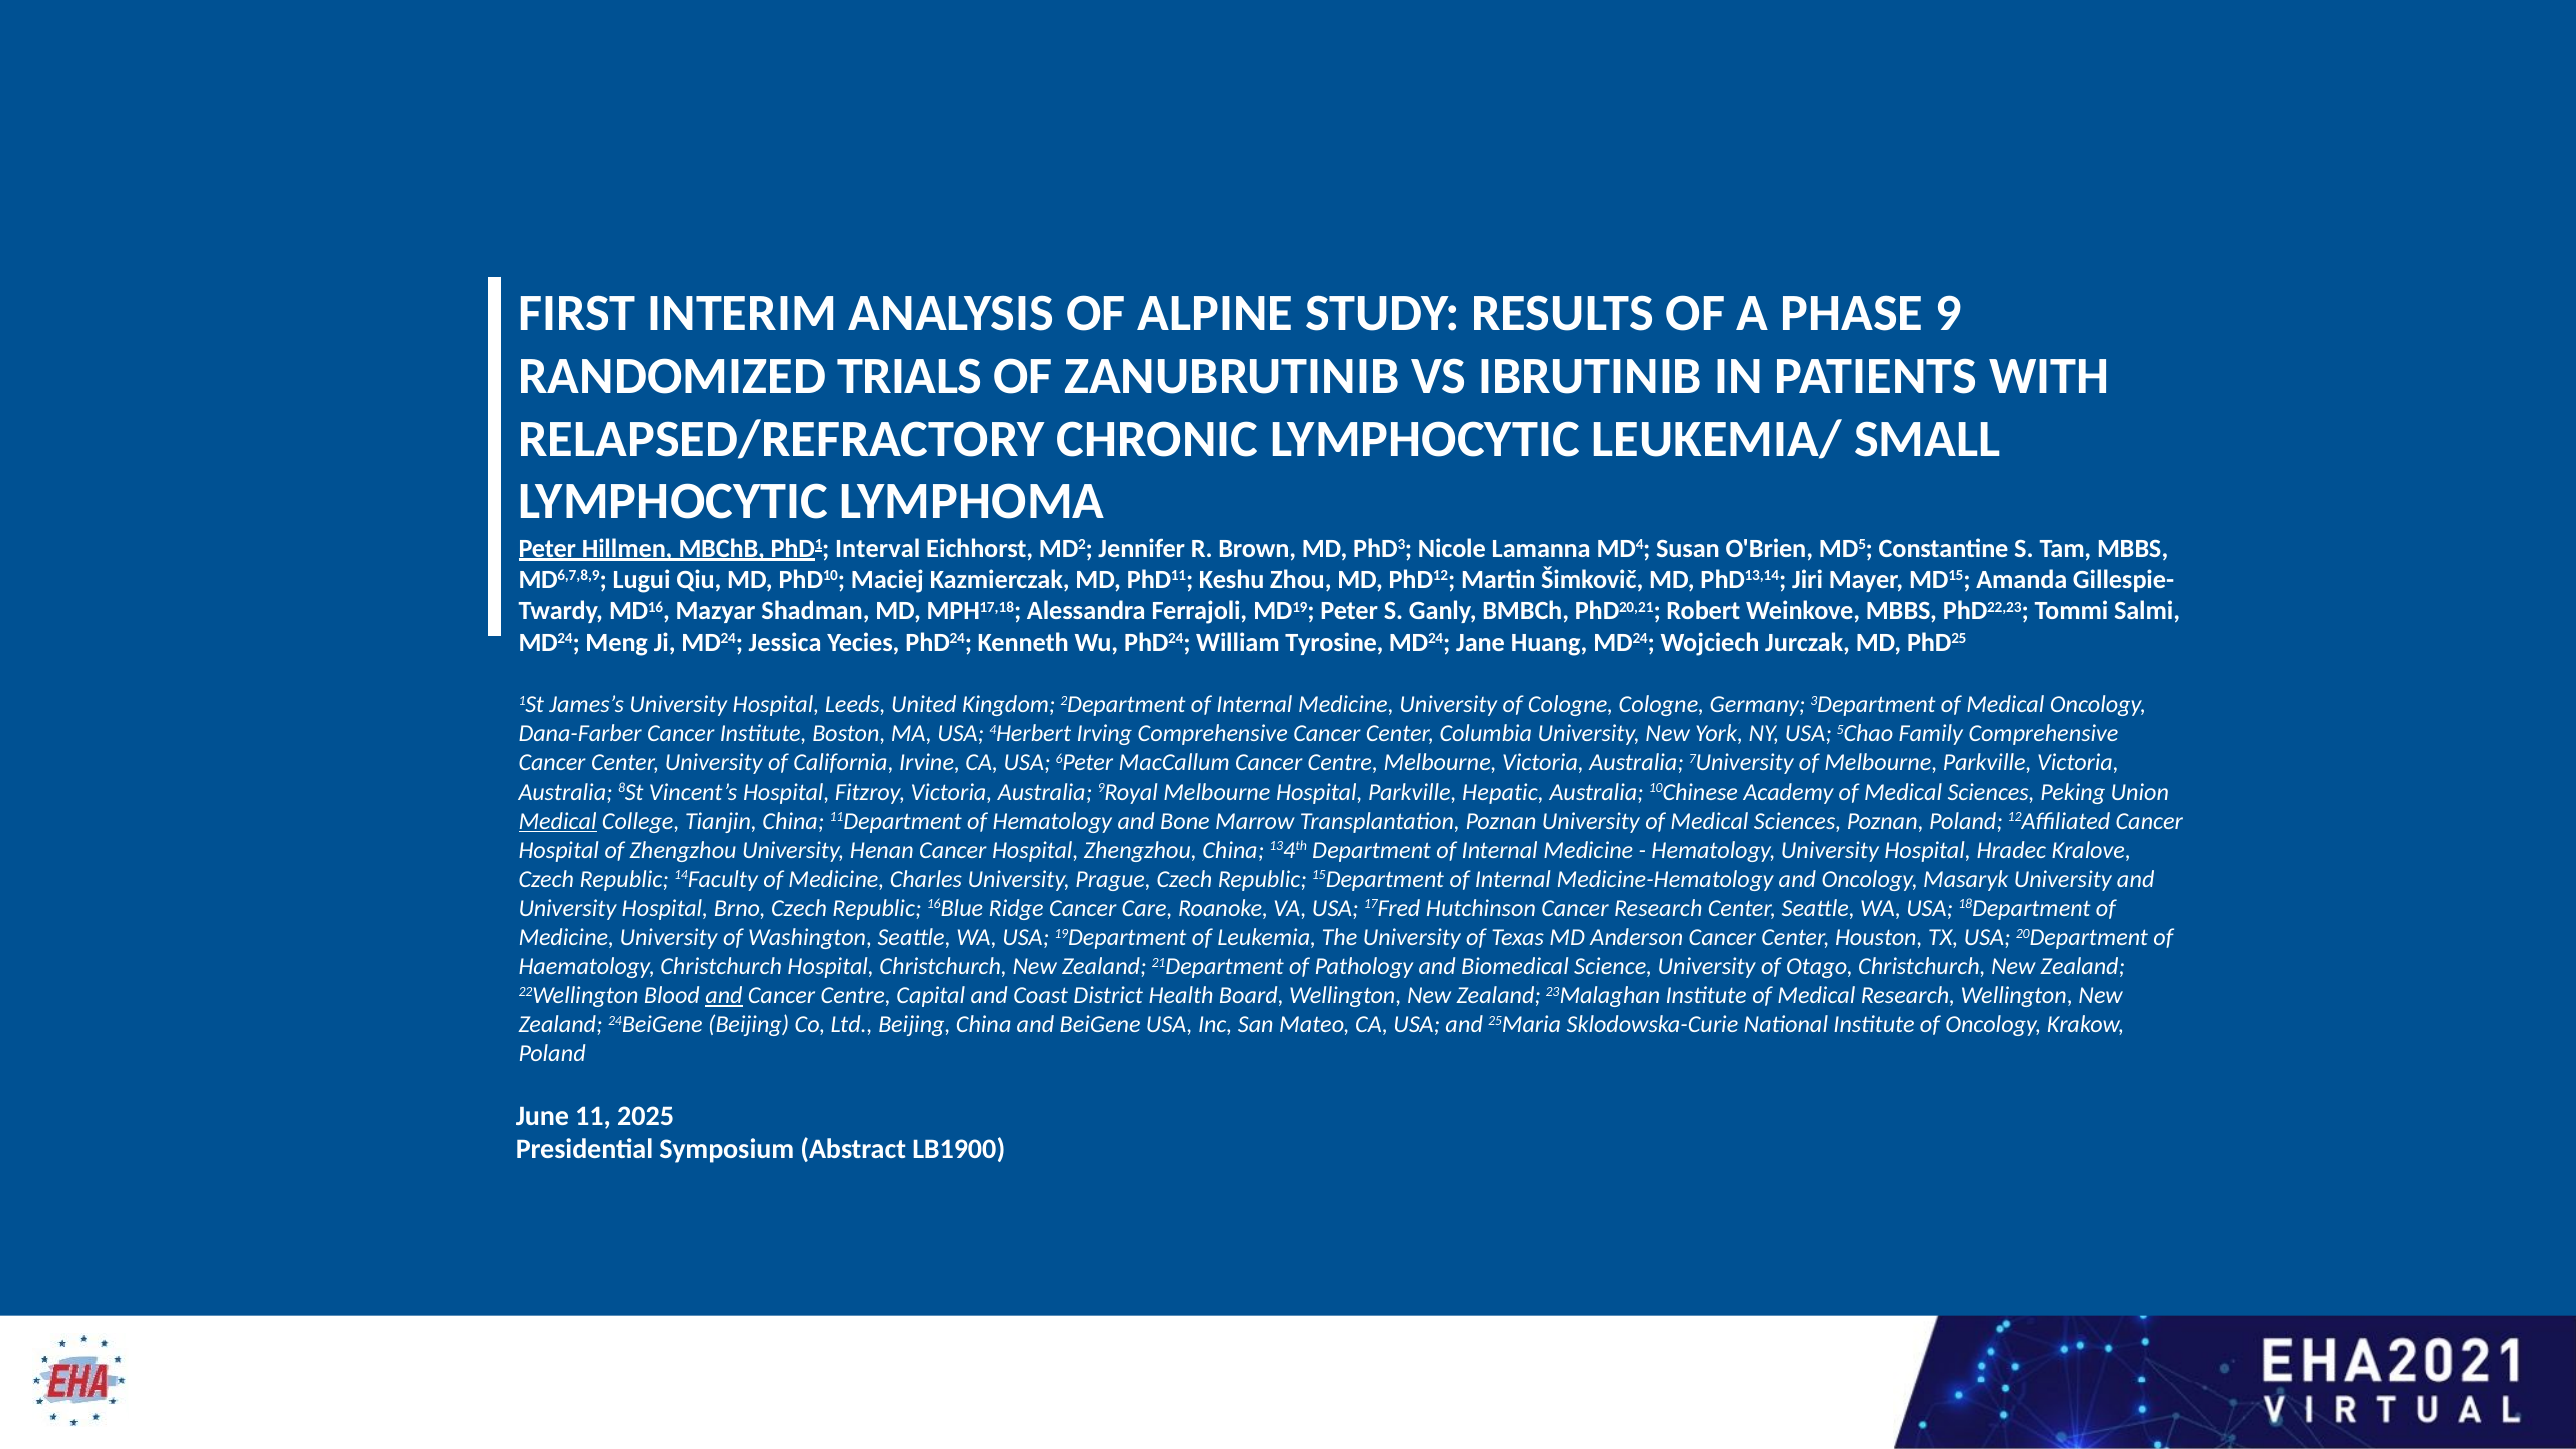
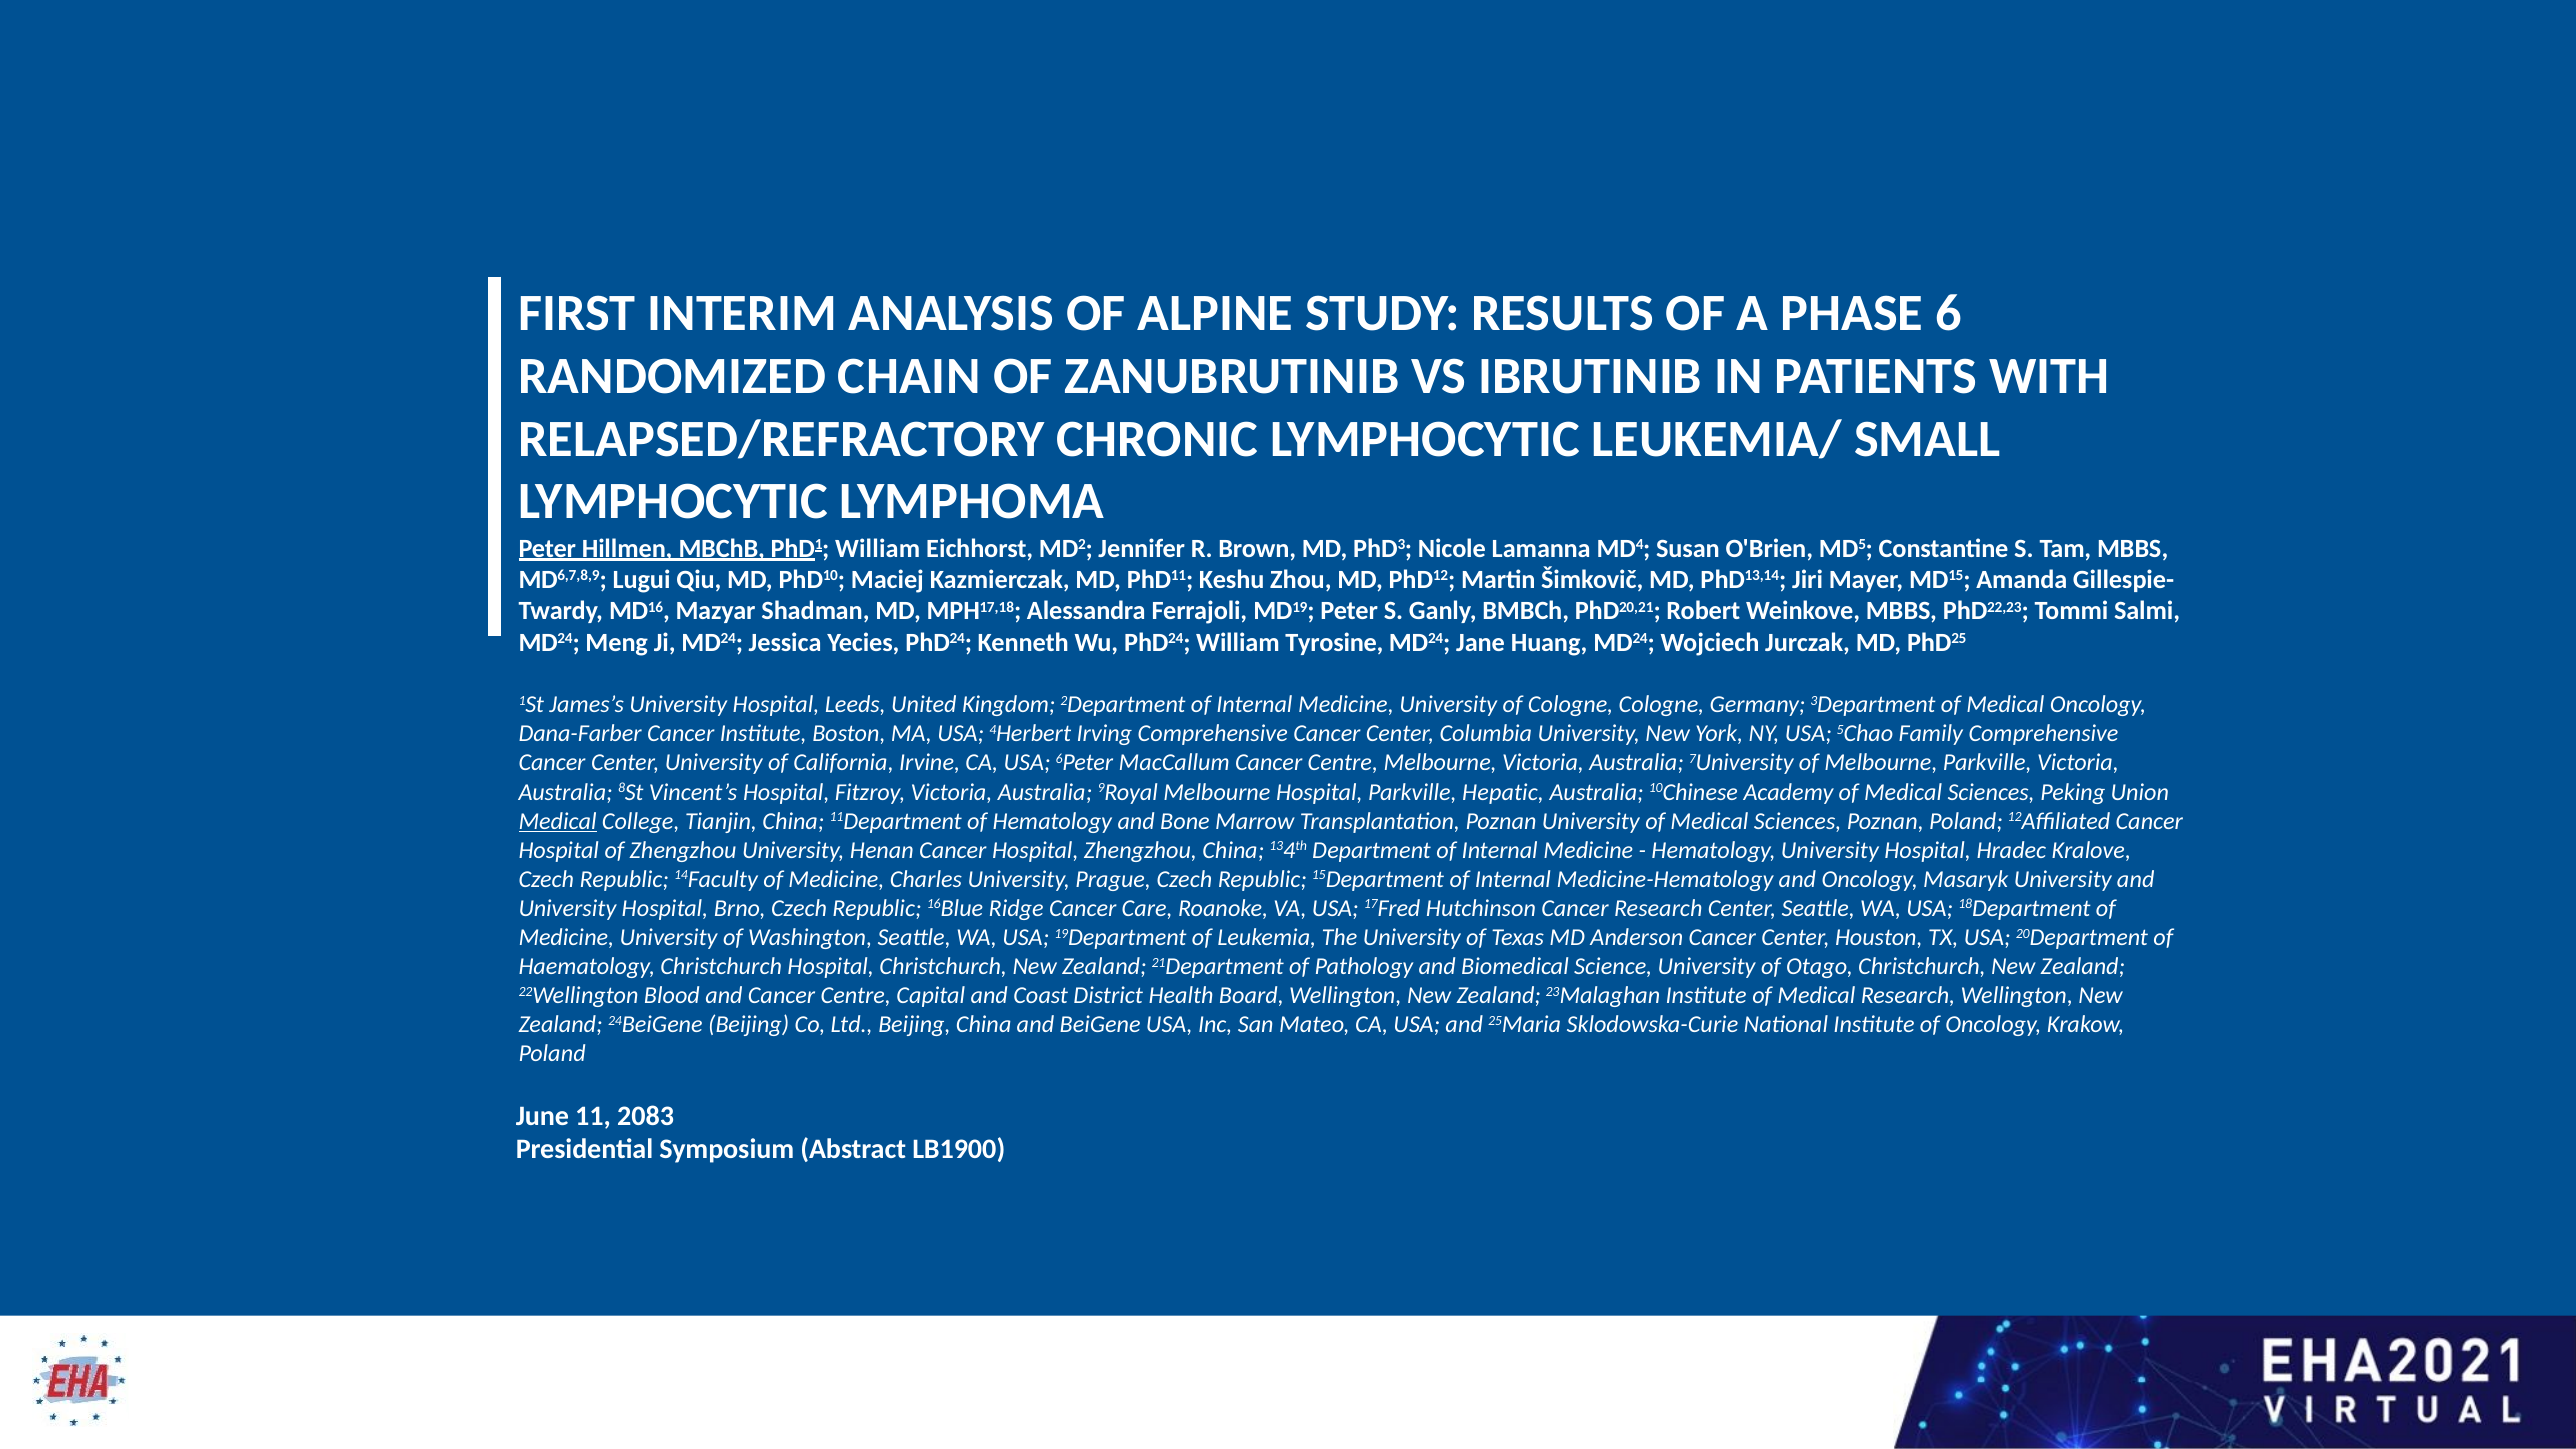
9: 9 -> 6
TRIALS: TRIALS -> CHAIN
PhD1 Interval: Interval -> William
and at (724, 995) underline: present -> none
2025: 2025 -> 2083
